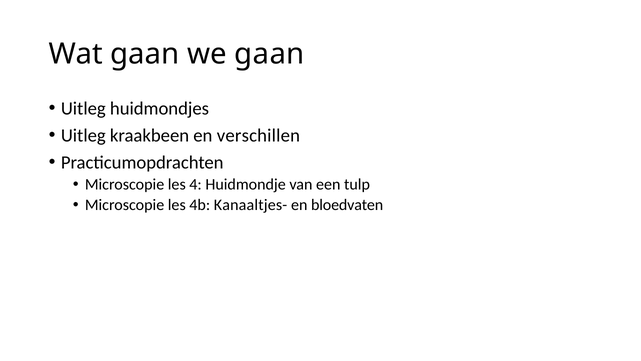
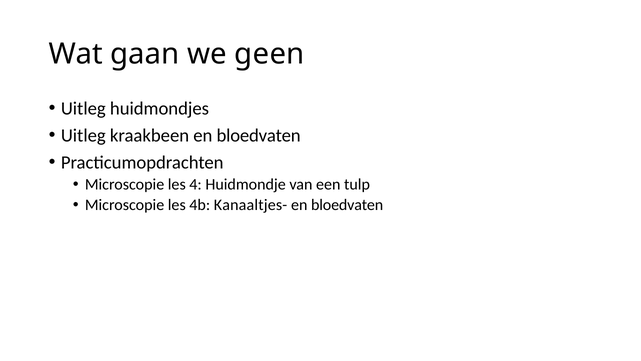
we gaan: gaan -> geen
kraakbeen en verschillen: verschillen -> bloedvaten
